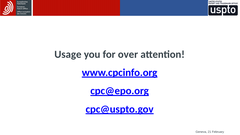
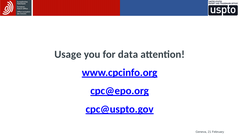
over: over -> data
